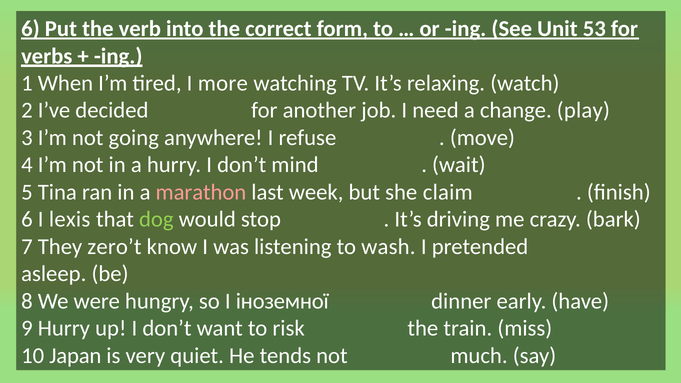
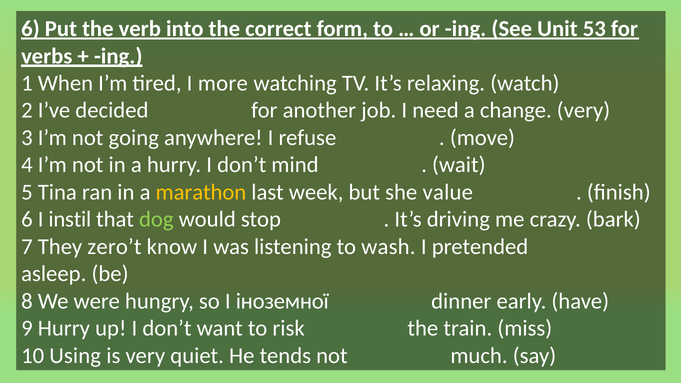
change play: play -> very
marathon colour: pink -> yellow
claim: claim -> value
lexis: lexis -> instil
Japan: Japan -> Using
